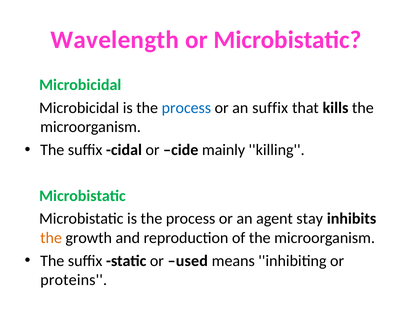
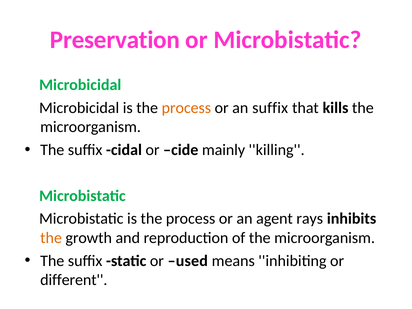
Wavelength: Wavelength -> Preservation
process at (186, 108) colour: blue -> orange
stay: stay -> rays
proteins: proteins -> different
